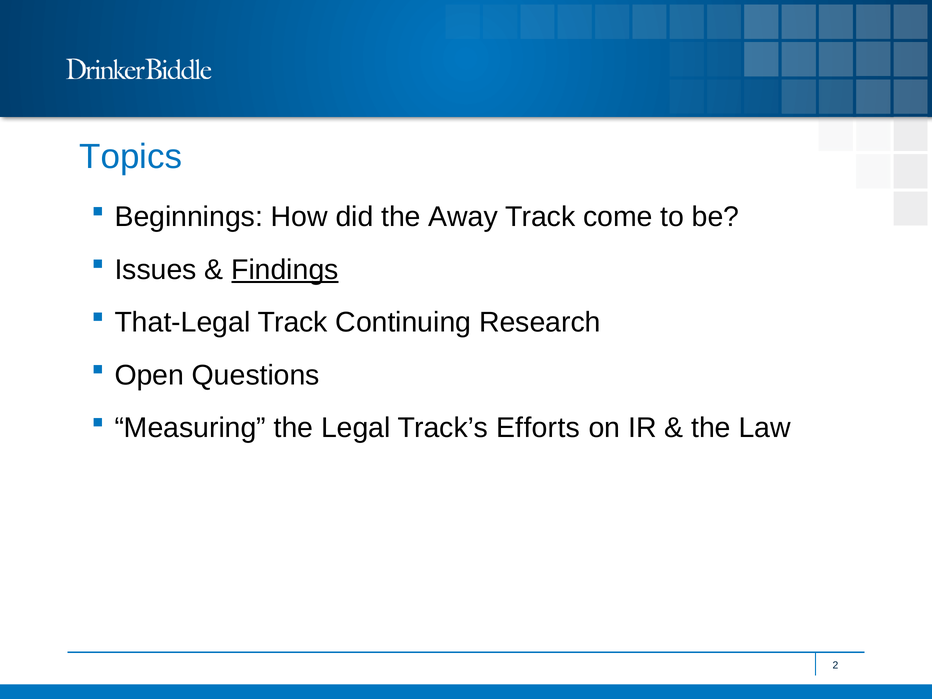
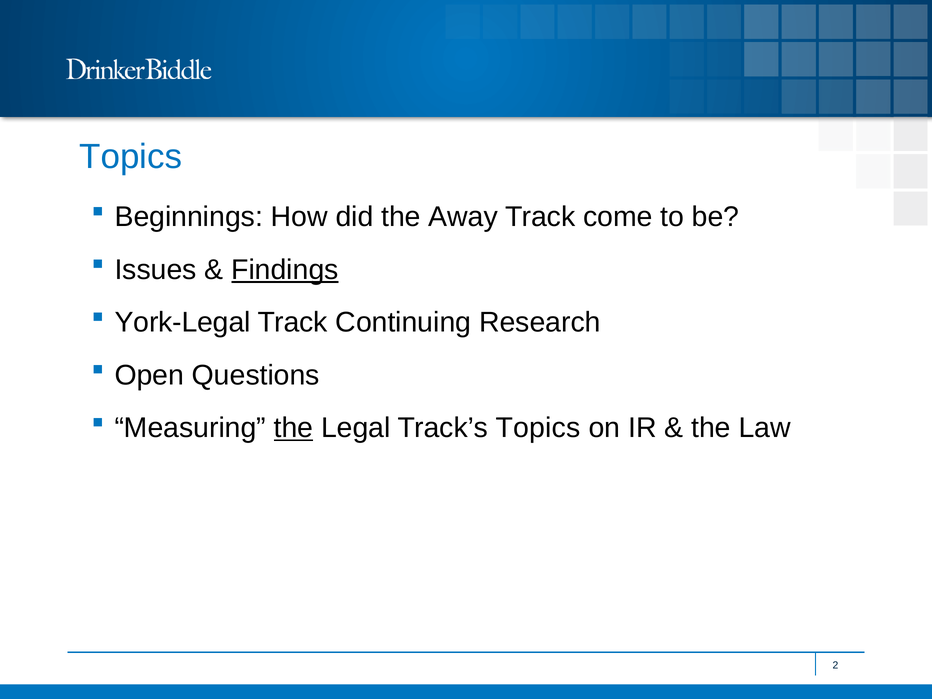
That-Legal: That-Legal -> York-Legal
the at (294, 428) underline: none -> present
Track’s Efforts: Efforts -> Topics
